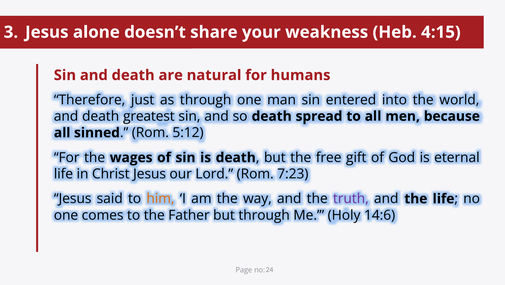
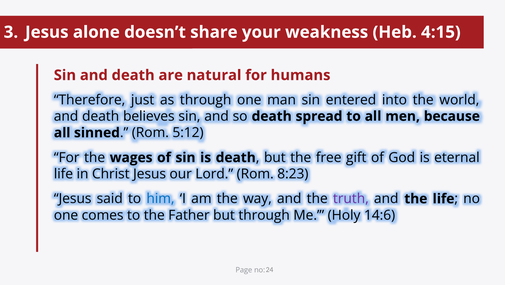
greatest: greatest -> believes
7:23: 7:23 -> 8:23
him colour: orange -> blue
